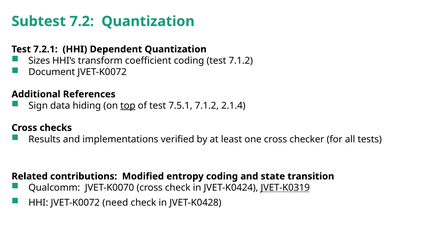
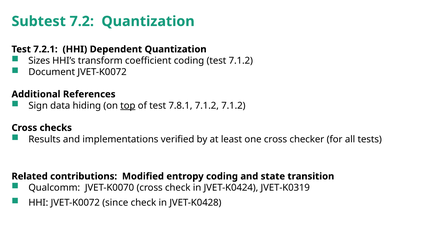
7.5.1: 7.5.1 -> 7.8.1
7.1.2 2.1.4: 2.1.4 -> 7.1.2
JVET-K0319 underline: present -> none
need: need -> since
